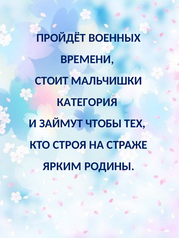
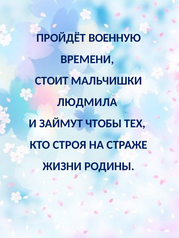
ВОЕННЫХ: ВОЕННЫХ -> ВОЕННУЮ
КАТЕГОРИЯ: КАТЕГОРИЯ -> ЛЮДМИЛА
ЯРКИМ: ЯРКИМ -> ЖИЗНИ
